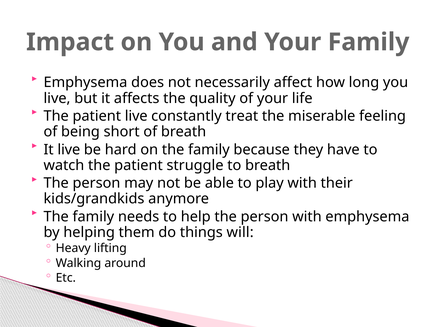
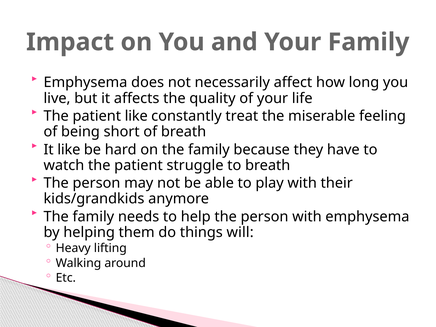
patient live: live -> like
It live: live -> like
